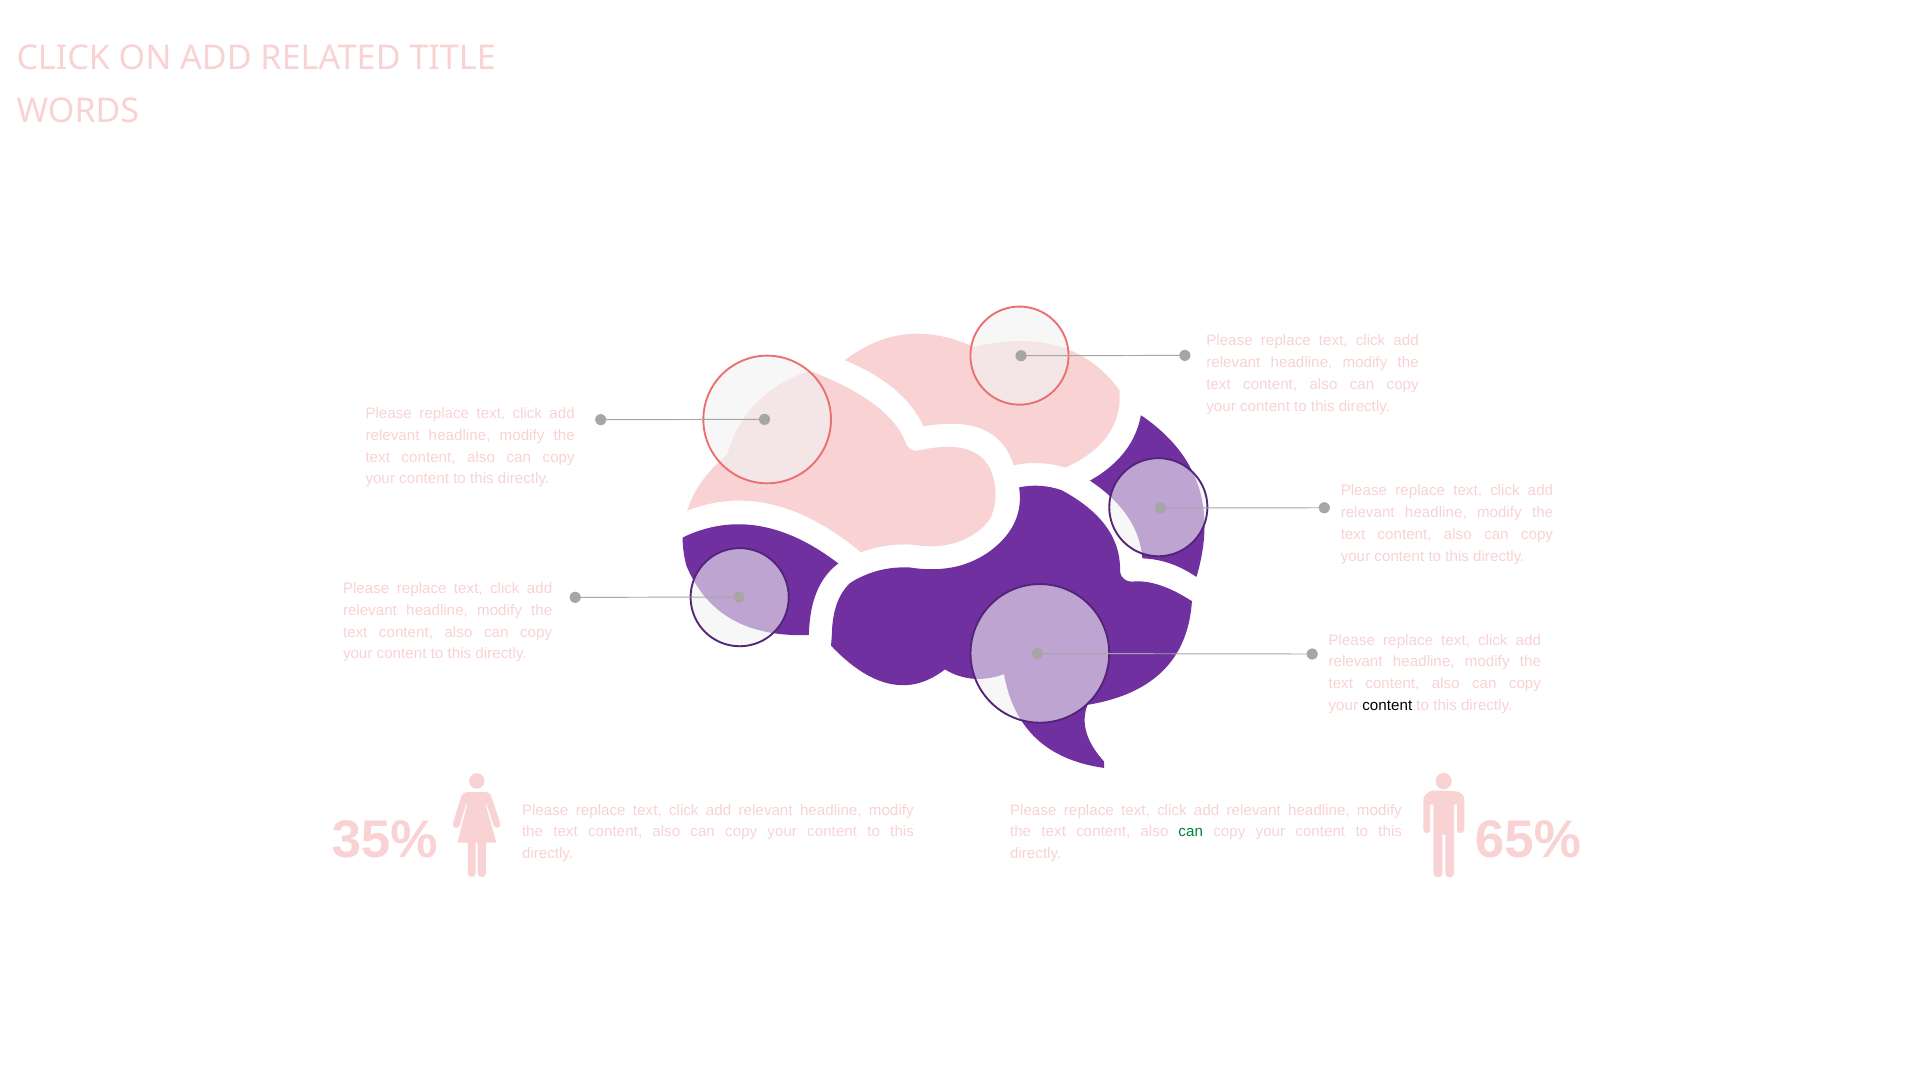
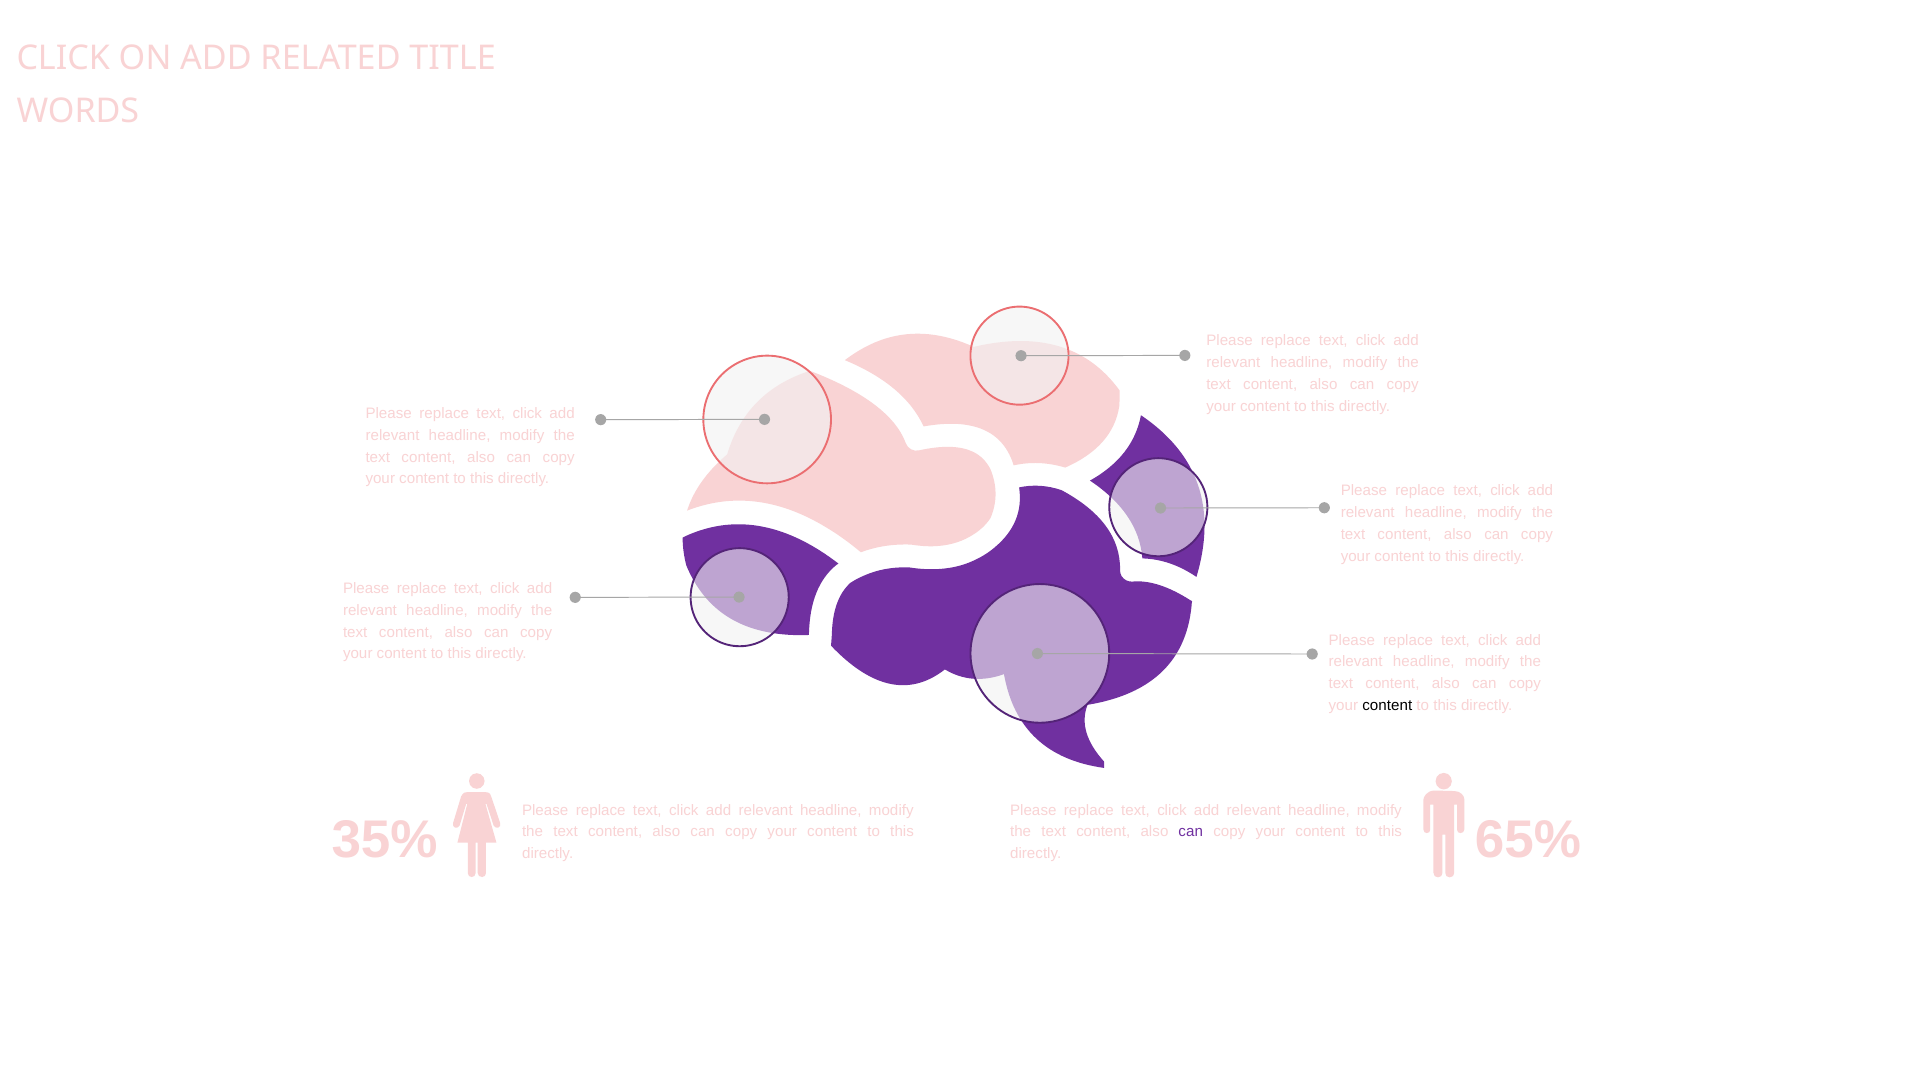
can at (1191, 832) colour: green -> purple
